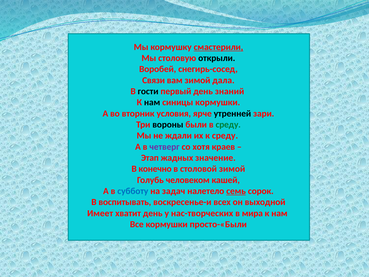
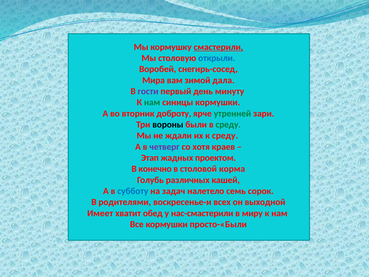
открыли colour: black -> blue
Связи: Связи -> Мира
гости colour: black -> purple
знаний: знаний -> минуту
нам at (152, 102) colour: black -> green
условия: условия -> доброту
утренней colour: black -> green
значение: значение -> проектом
столовой зимой: зимой -> корма
человеком: человеком -> различных
семь underline: present -> none
воспитывать: воспитывать -> родителями
хватит день: день -> обед
нас-творческих: нас-творческих -> нас-смастерили
мира: мира -> миру
